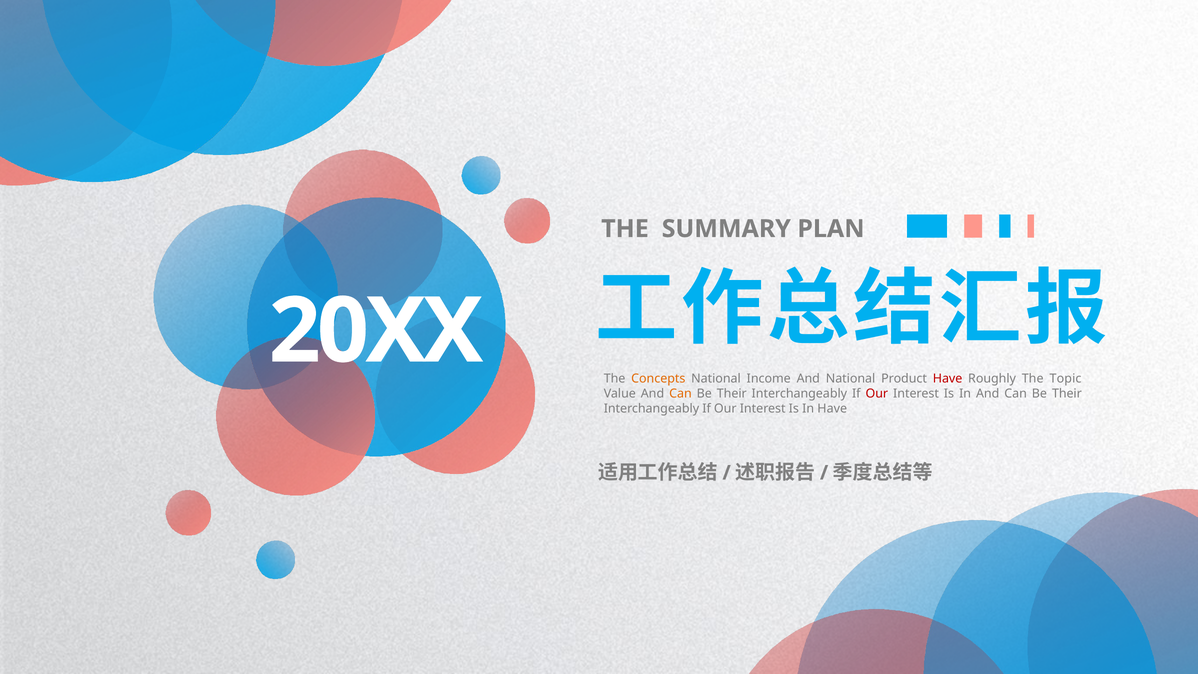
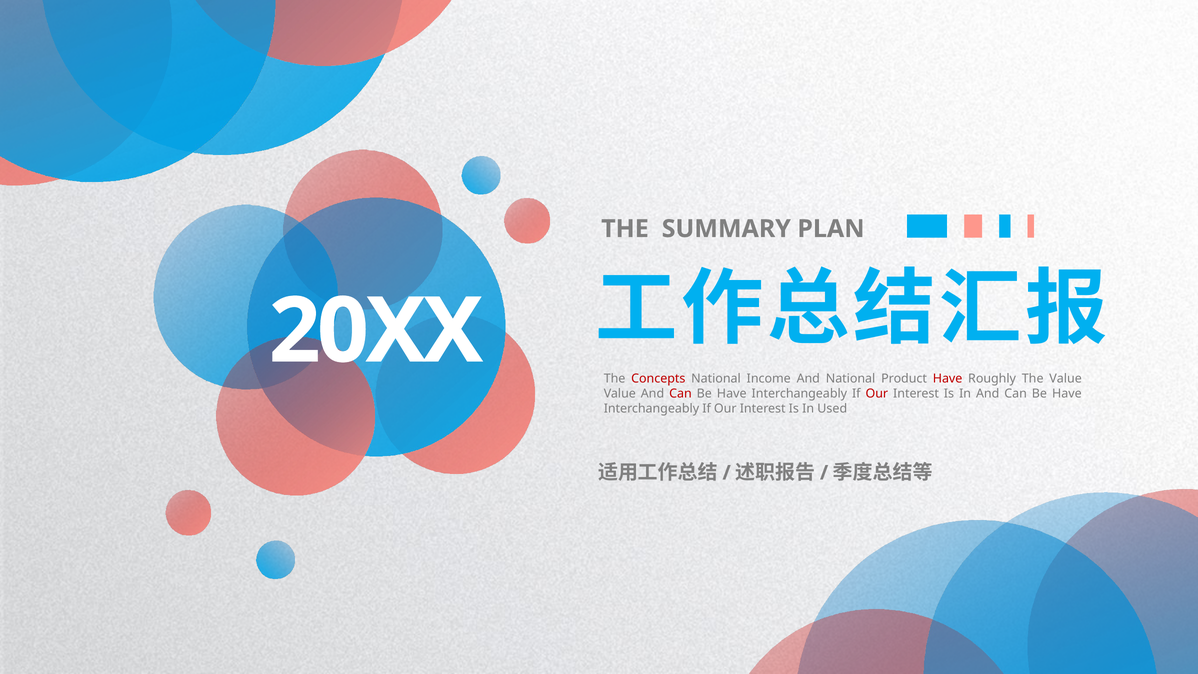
Concepts colour: orange -> red
The Topic: Topic -> Value
Can at (680, 394) colour: orange -> red
Their at (732, 394): Their -> Have
Their at (1067, 394): Their -> Have
In Have: Have -> Used
